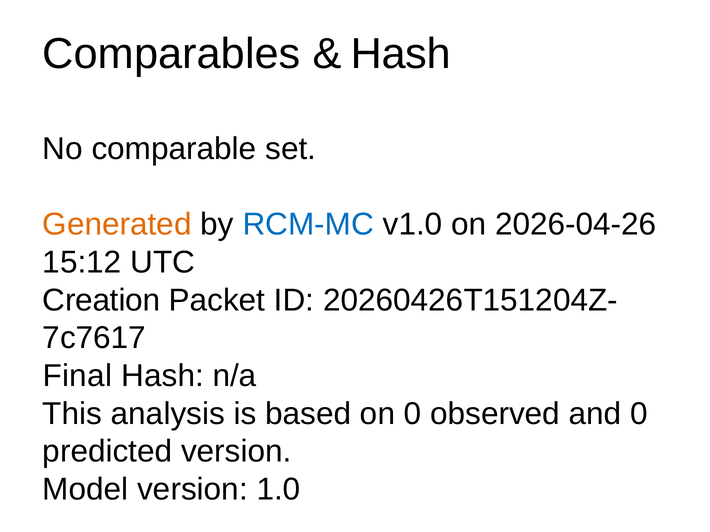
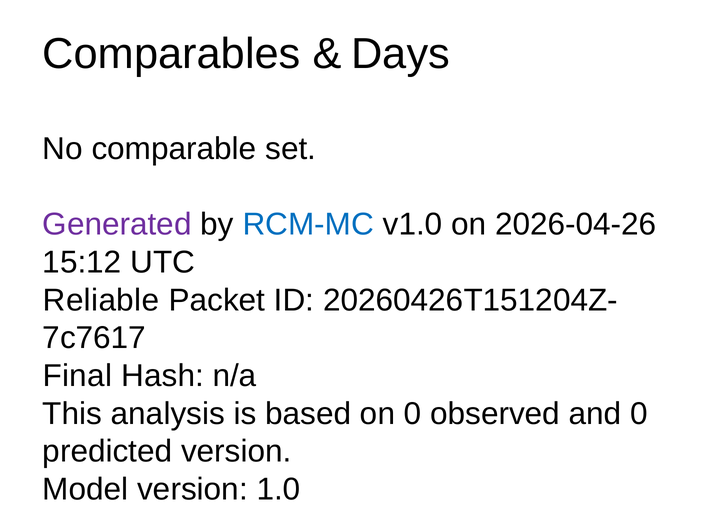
Hash at (401, 54): Hash -> Days
Generated colour: orange -> purple
Creation: Creation -> Reliable
